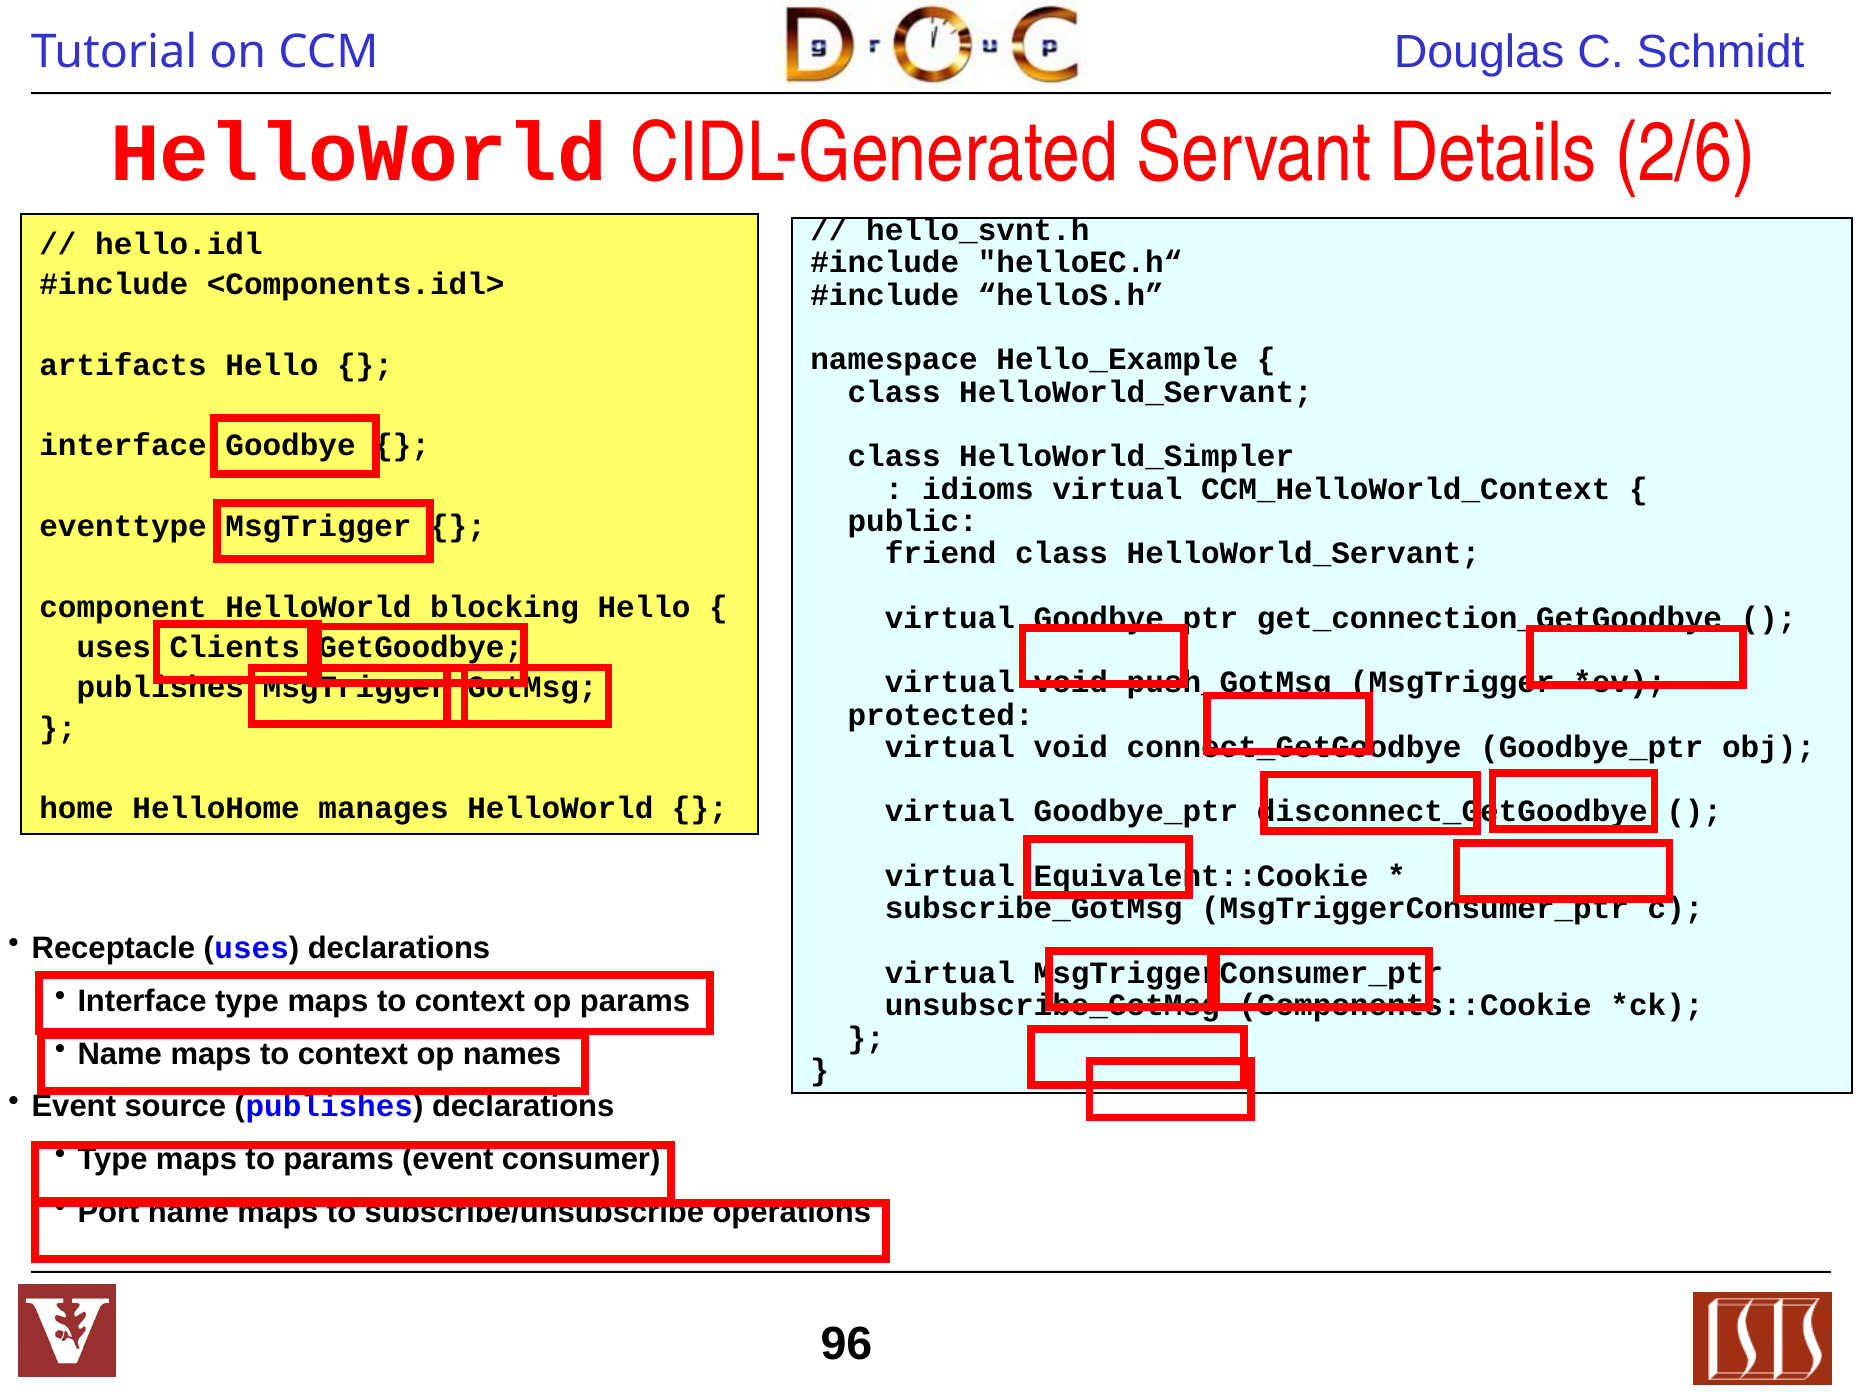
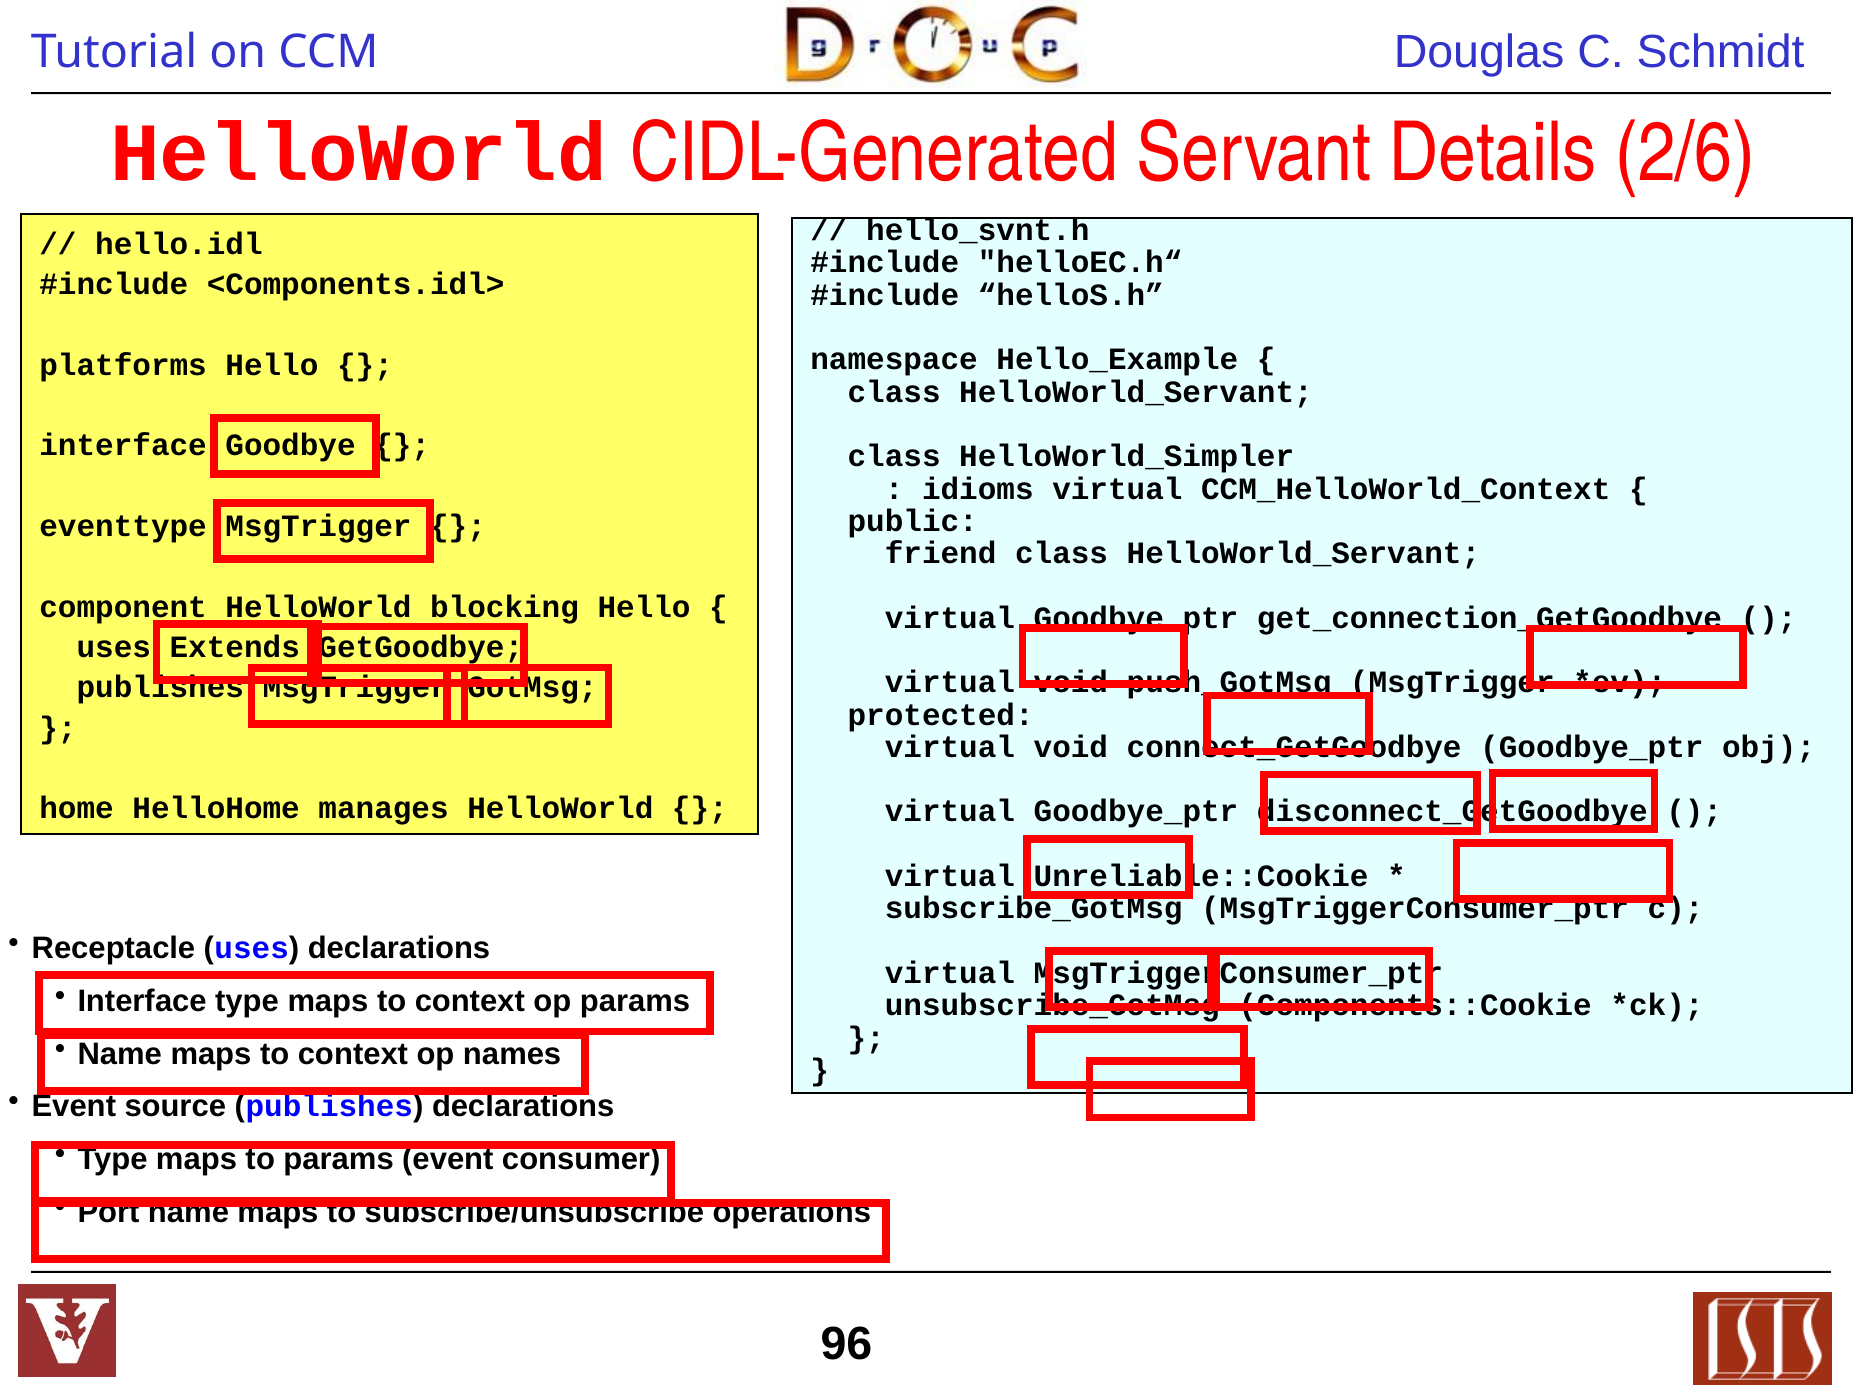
artifacts: artifacts -> platforms
Clients: Clients -> Extends
Equivalent::Cookie: Equivalent::Cookie -> Unreliable::Cookie
